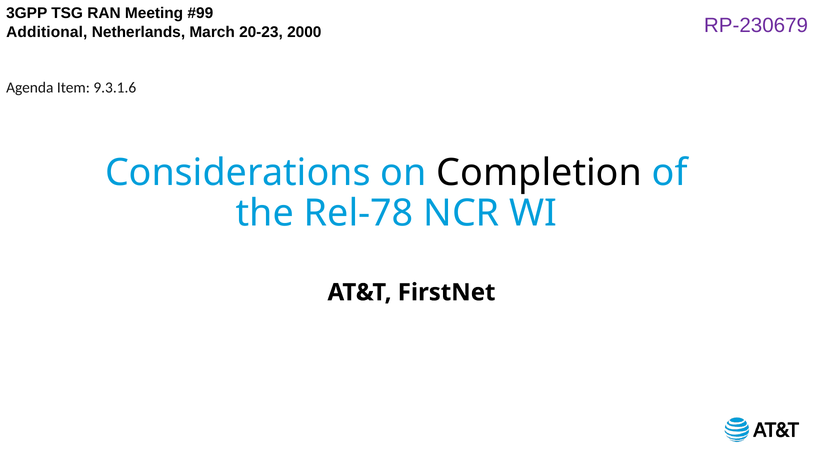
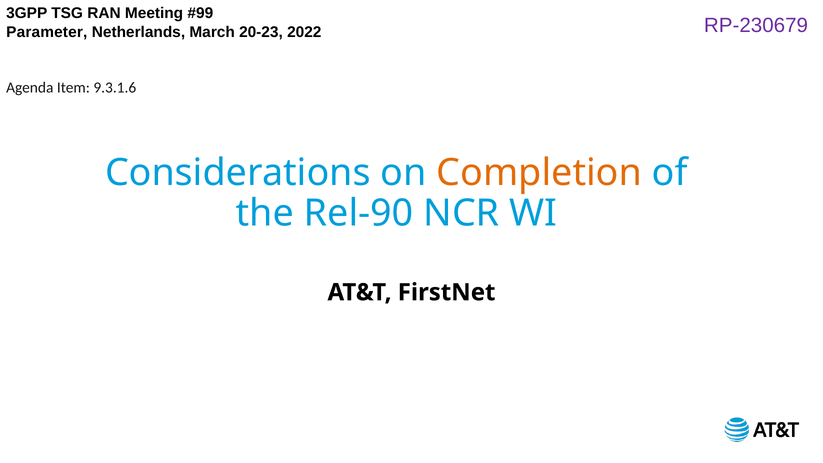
Additional: Additional -> Parameter
2000: 2000 -> 2022
Completion colour: black -> orange
Rel-78: Rel-78 -> Rel-90
